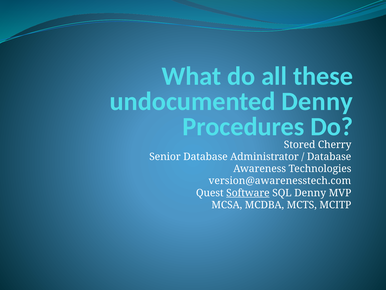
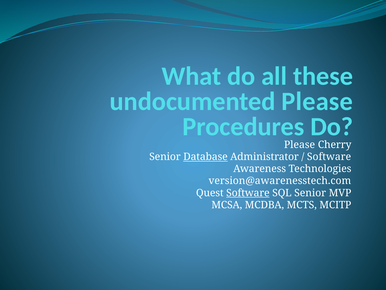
undocumented Denny: Denny -> Please
Stored at (300, 145): Stored -> Please
Database at (205, 157) underline: none -> present
Database at (329, 157): Database -> Software
SQL Denny: Denny -> Senior
